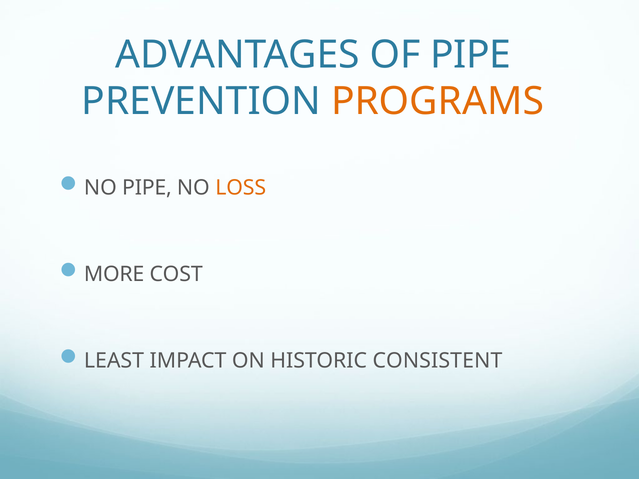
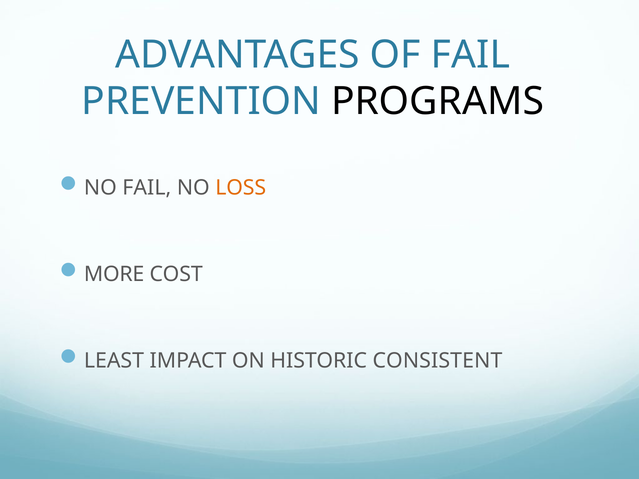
OF PIPE: PIPE -> FAIL
PROGRAMS colour: orange -> black
NO PIPE: PIPE -> FAIL
